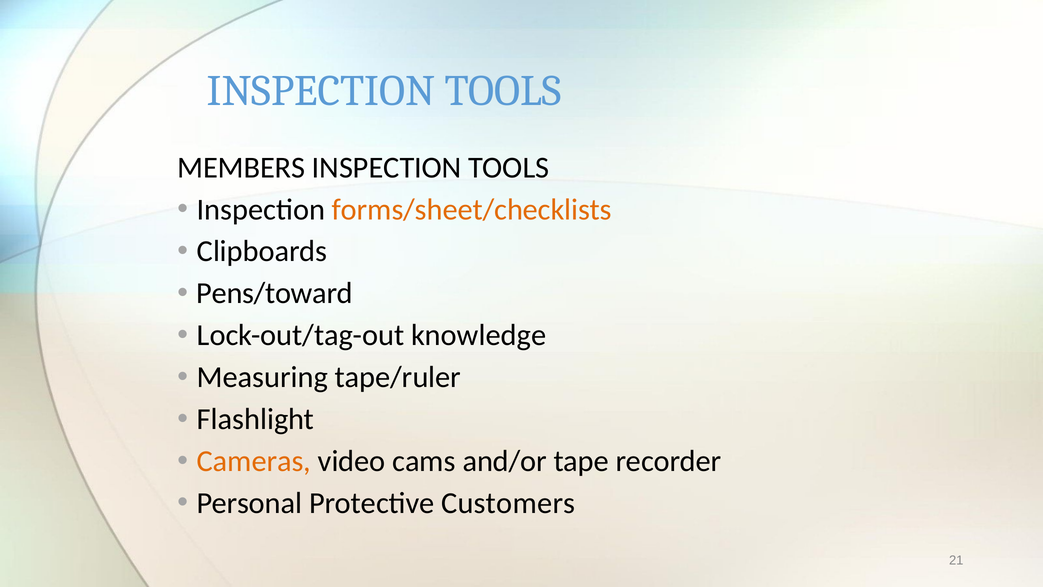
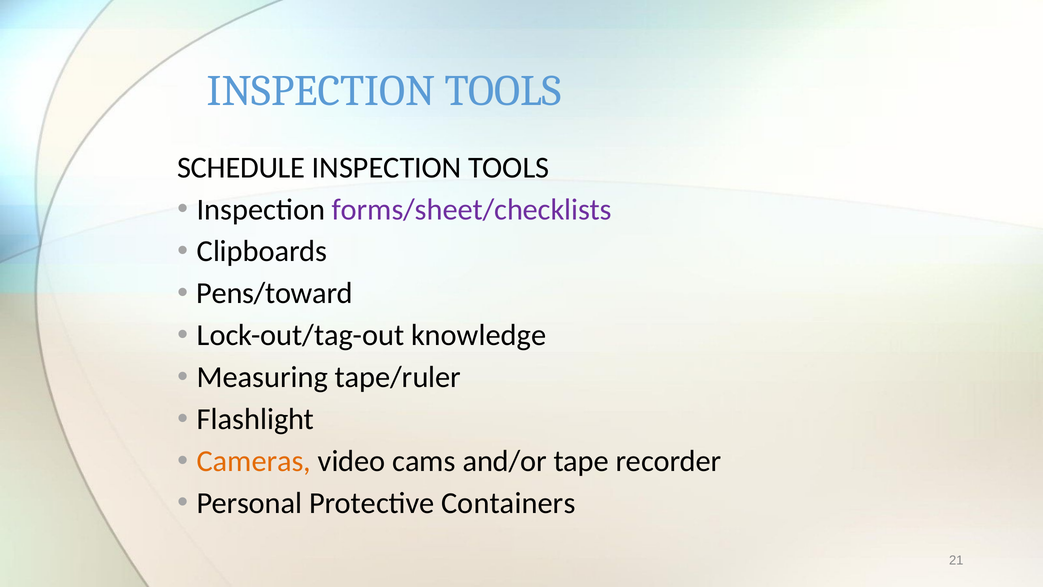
MEMBERS: MEMBERS -> SCHEDULE
forms/sheet/checklists colour: orange -> purple
Customers: Customers -> Containers
